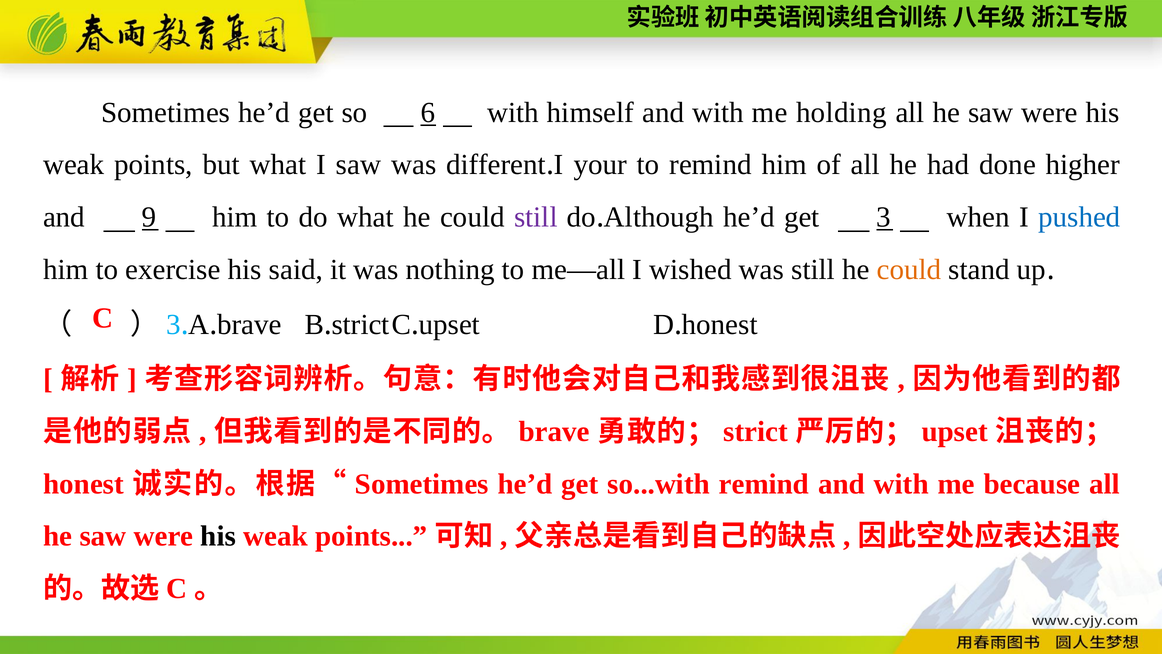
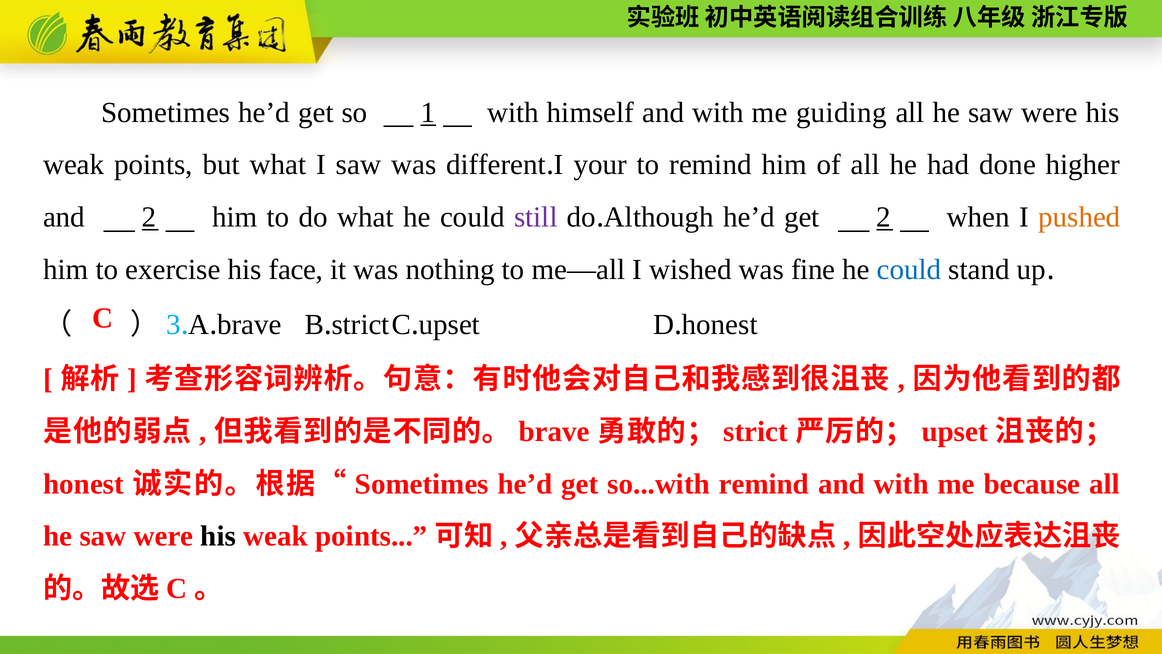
6: 6 -> 1
holding: holding -> guiding
and 9: 9 -> 2
get 3: 3 -> 2
pushed colour: blue -> orange
said: said -> face
was still: still -> fine
could at (909, 269) colour: orange -> blue
